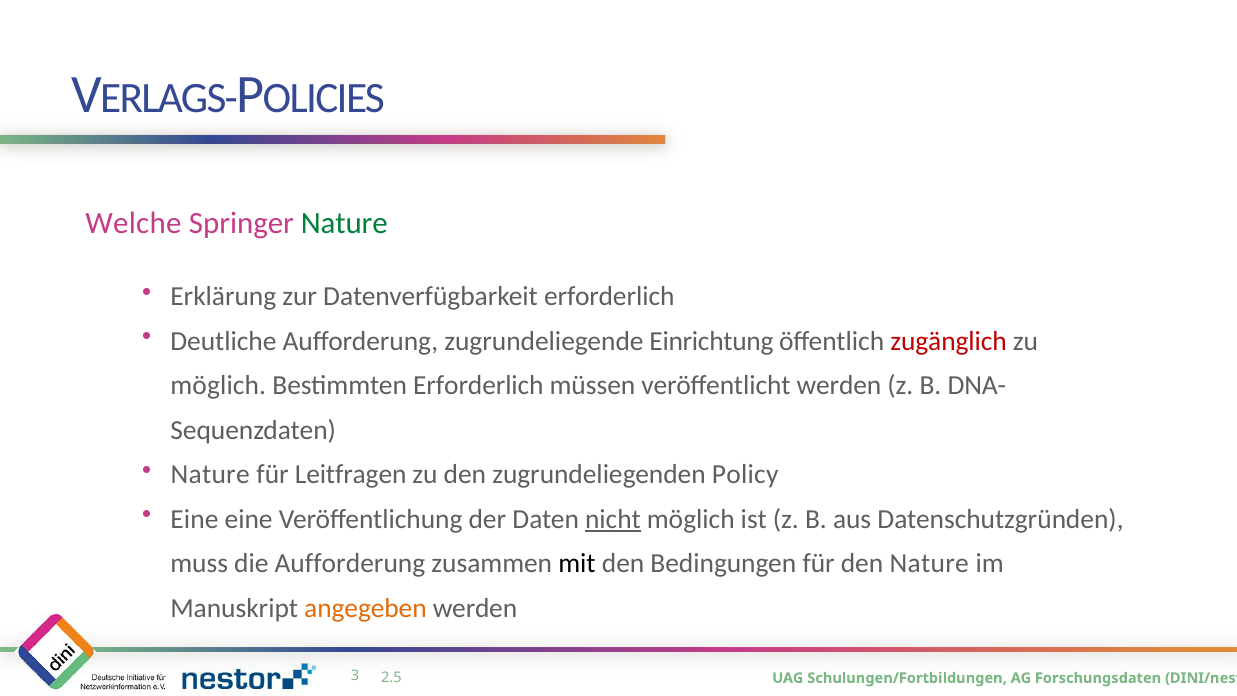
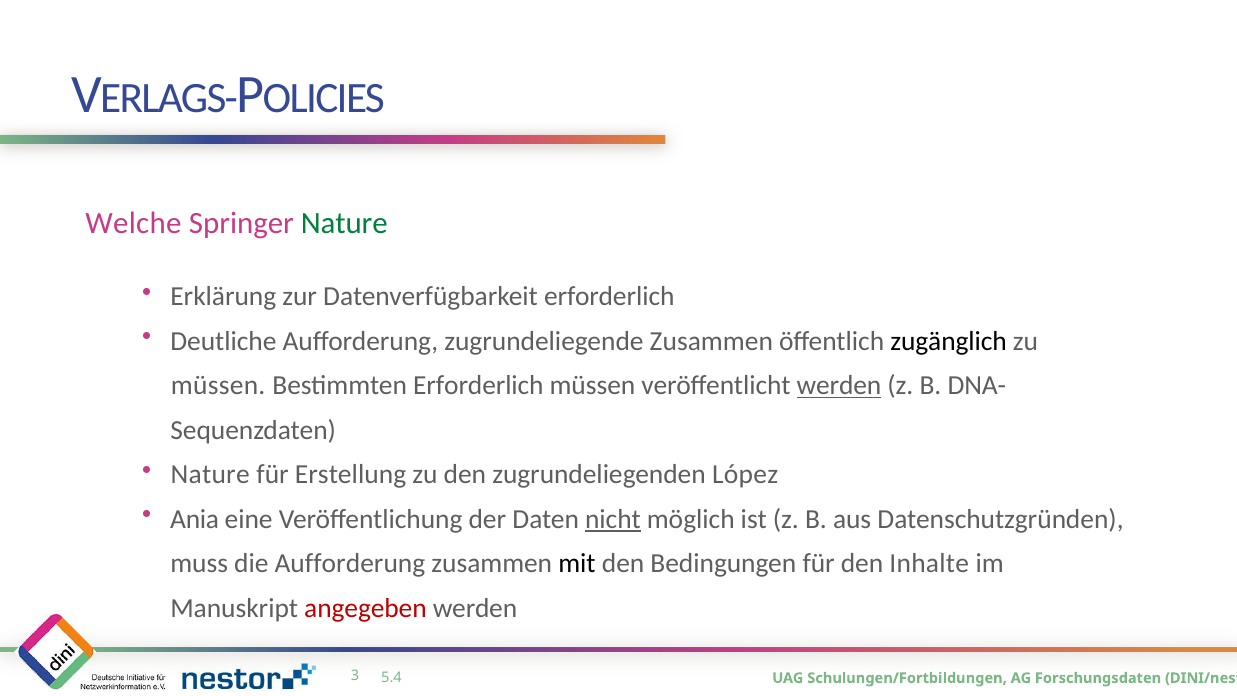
zugrundeliegende Einrichtung: Einrichtung -> Zusammen
zugänglich colour: red -> black
möglich at (218, 386): möglich -> müssen
werden at (839, 386) underline: none -> present
Leitfragen: Leitfragen -> Erstellung
Policy: Policy -> López
Eine at (194, 519): Eine -> Ania
den Nature: Nature -> Inhalte
angegeben colour: orange -> red
2.5: 2.5 -> 5.4
